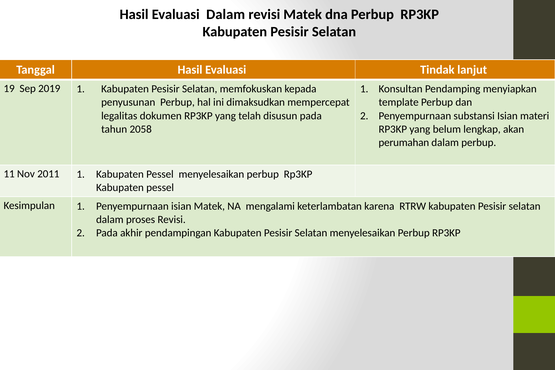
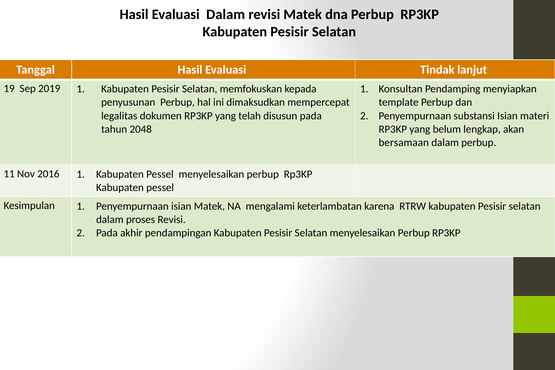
2058: 2058 -> 2048
perumahan: perumahan -> bersamaan
2011: 2011 -> 2016
